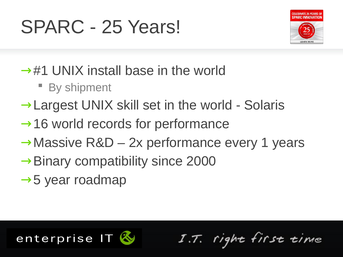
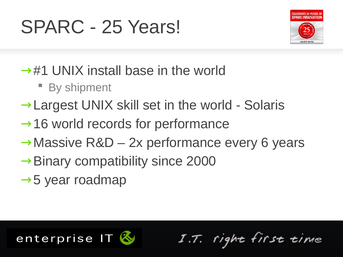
1: 1 -> 6
